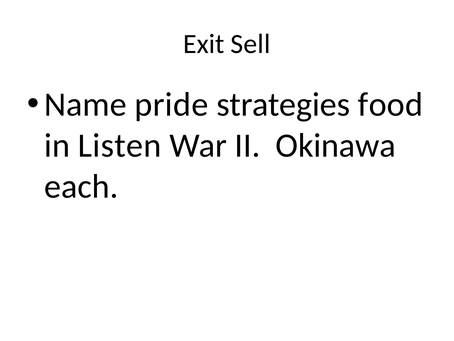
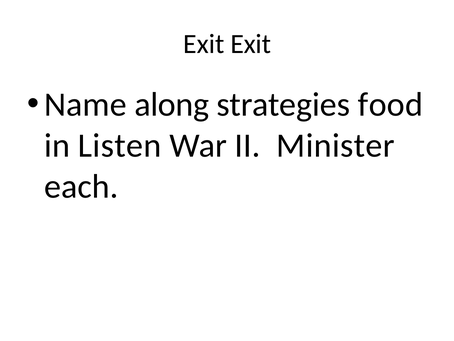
Exit Sell: Sell -> Exit
pride: pride -> along
Okinawa: Okinawa -> Minister
